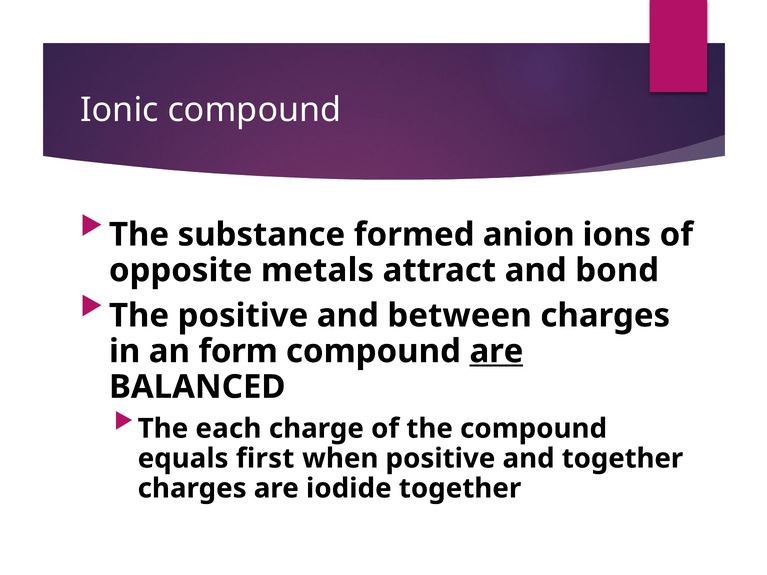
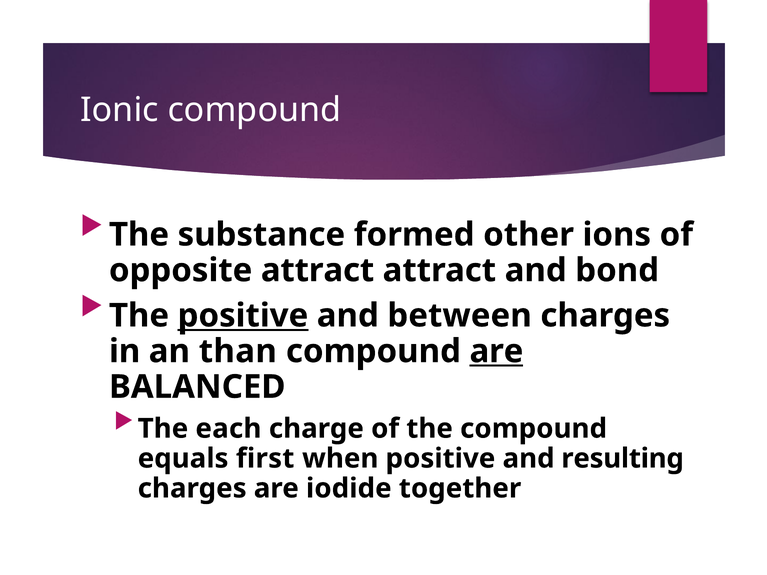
anion: anion -> other
opposite metals: metals -> attract
positive at (243, 316) underline: none -> present
form: form -> than
and together: together -> resulting
